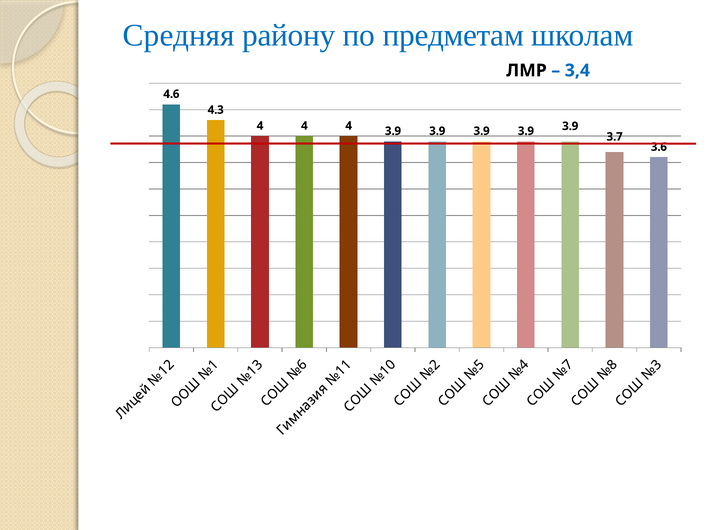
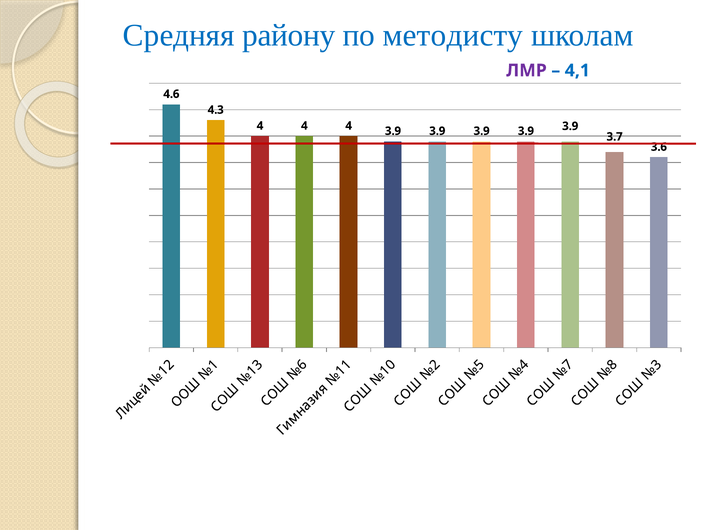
предметам: предметам -> методисту
ЛМР colour: black -> purple
3,4: 3,4 -> 4,1
